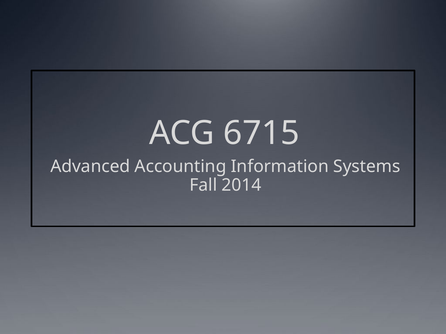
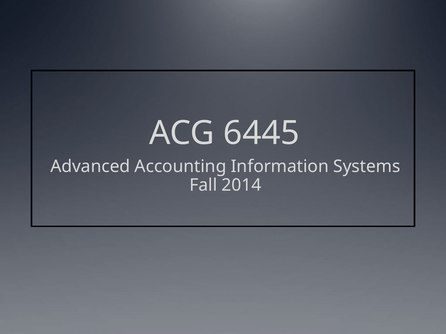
6715: 6715 -> 6445
